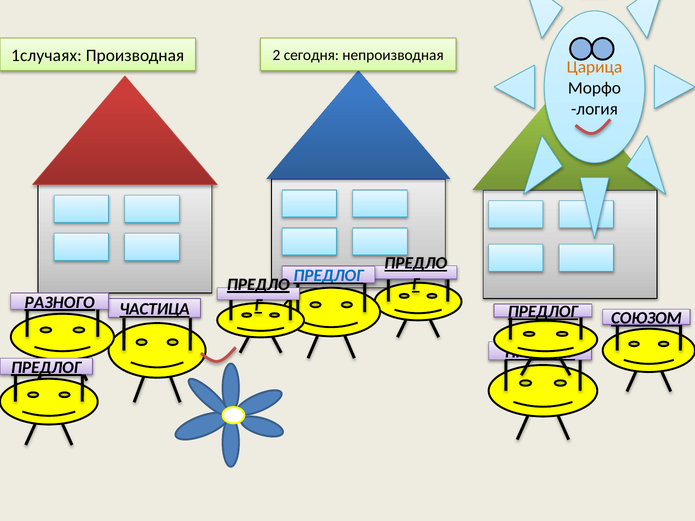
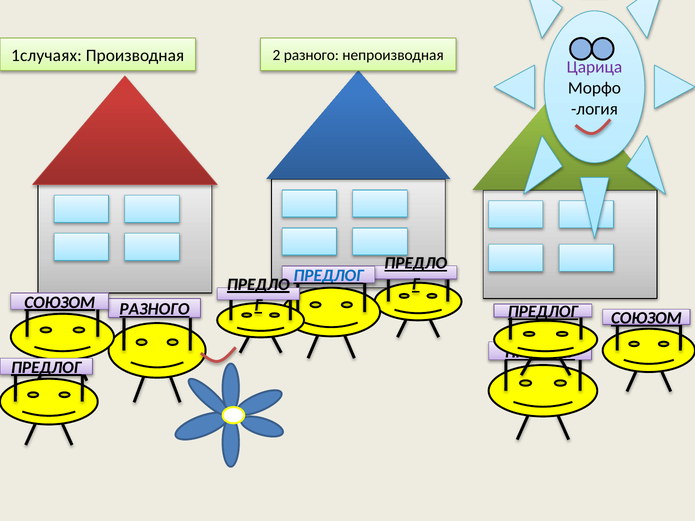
2 сегодня: сегодня -> разного
Царица colour: orange -> purple
РАЗНОГО at (60, 302): РАЗНОГО -> СОЮЗОМ
ЧАСТИЦА at (155, 309): ЧАСТИЦА -> РАЗНОГО
